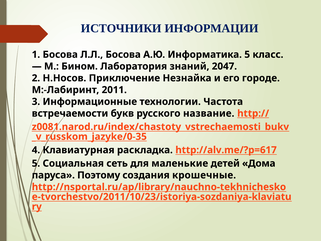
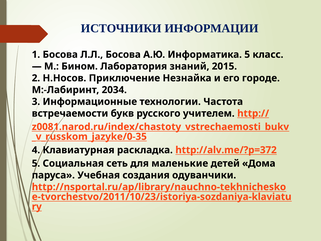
2047: 2047 -> 2015
2011: 2011 -> 2034
название: название -> учителем
http://alv.me/?p=617: http://alv.me/?p=617 -> http://alv.me/?p=372
Поэтому: Поэтому -> Учебная
крошечные: крошечные -> одуванчики
